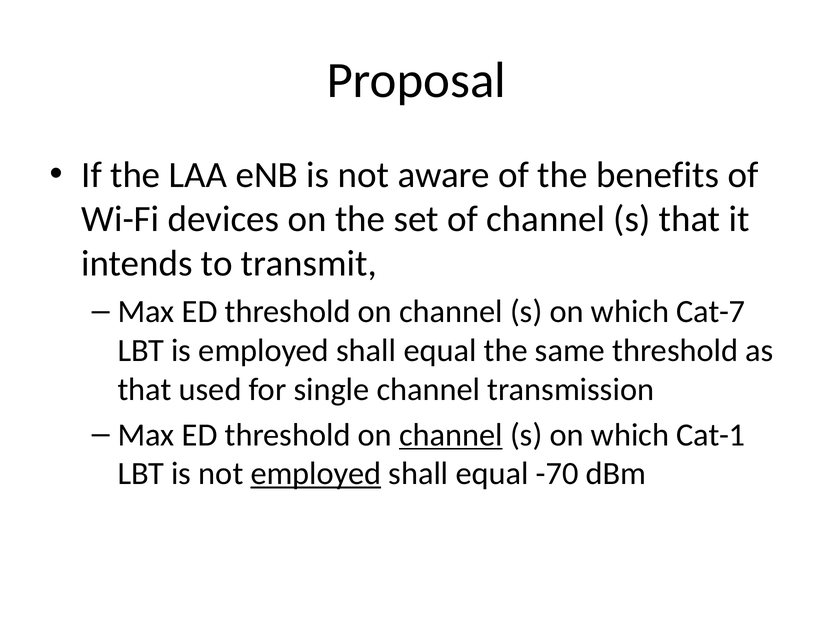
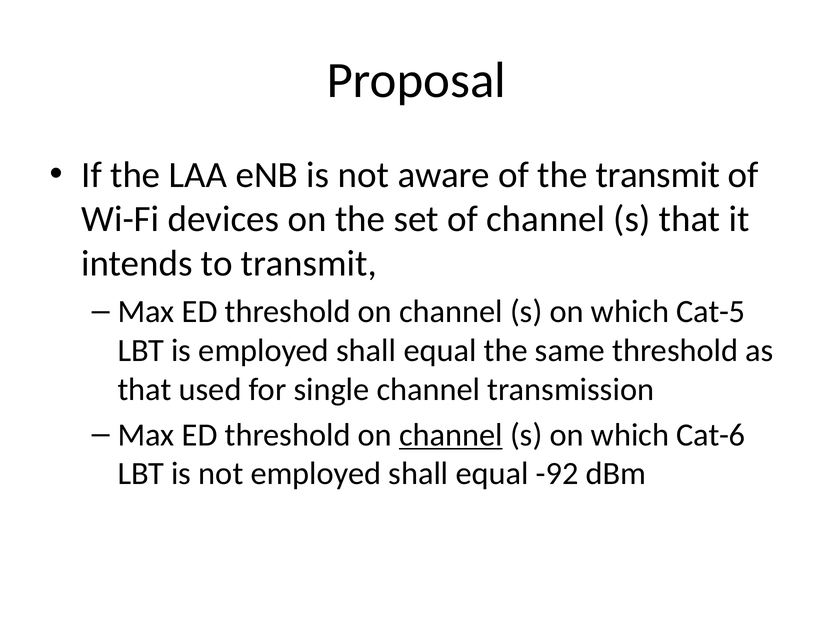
the benefits: benefits -> transmit
Cat-7: Cat-7 -> Cat-5
Cat-1: Cat-1 -> Cat-6
employed at (316, 474) underline: present -> none
-70: -70 -> -92
